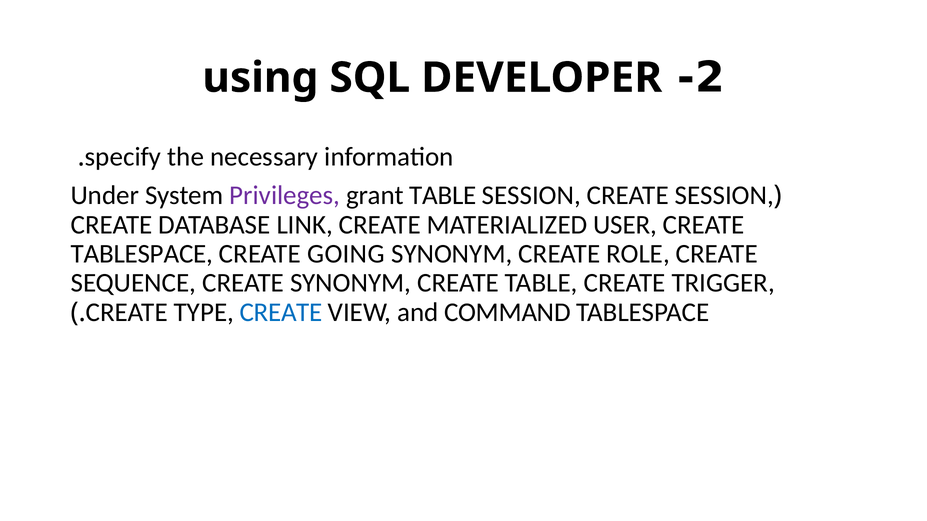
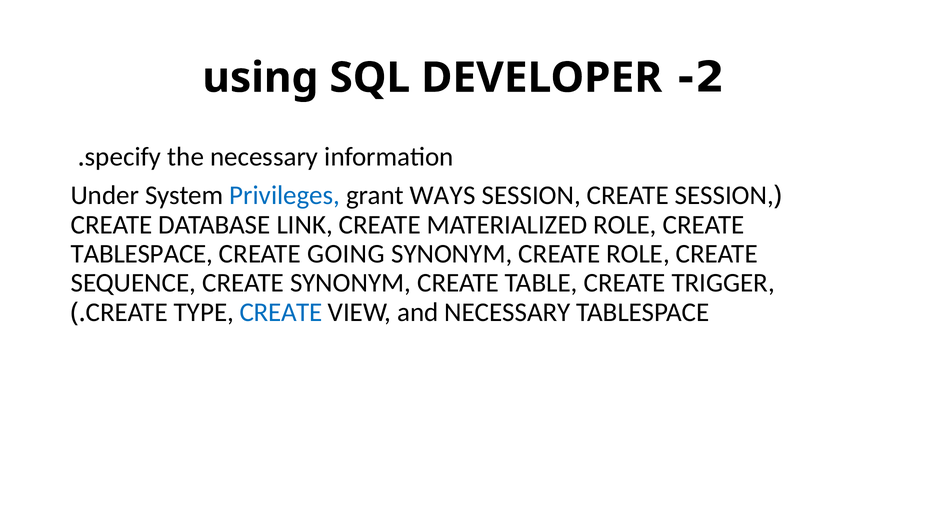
Privileges colour: purple -> blue
grant TABLE: TABLE -> WAYS
MATERIALIZED USER: USER -> ROLE
and COMMAND: COMMAND -> NECESSARY
